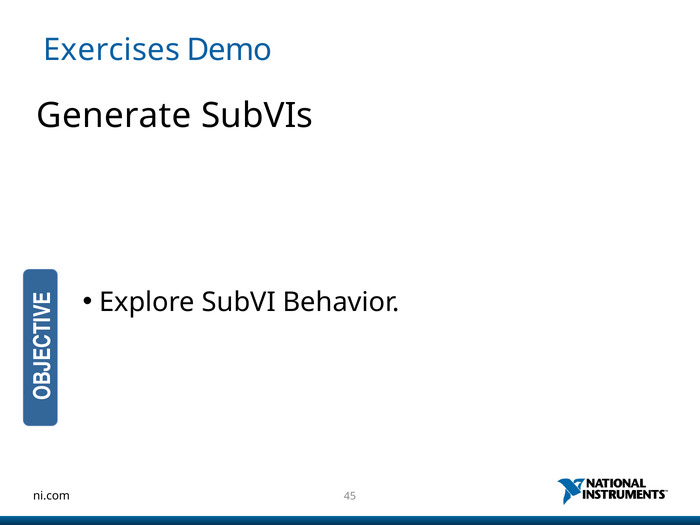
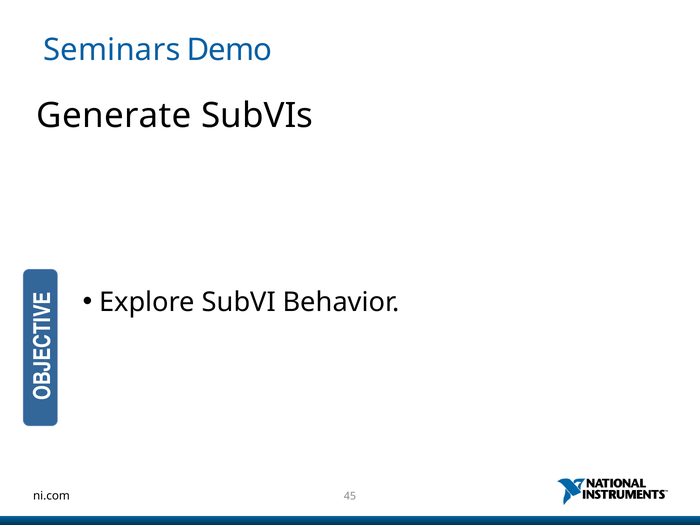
Exercises: Exercises -> Seminars
